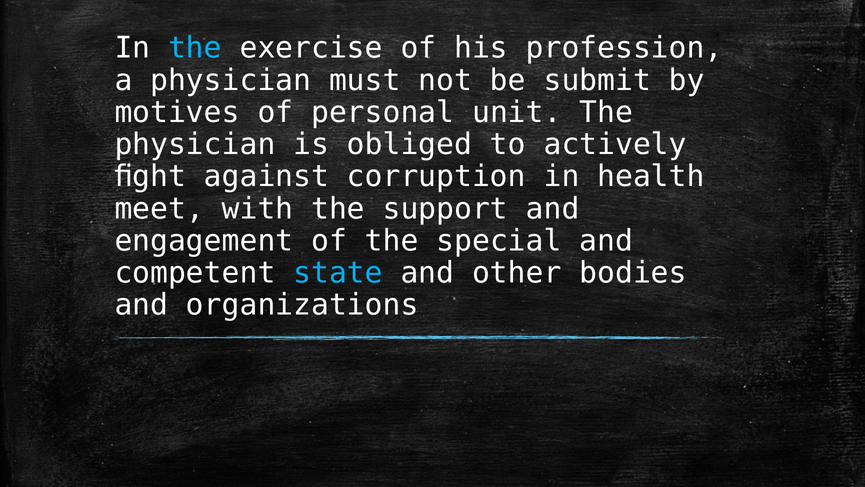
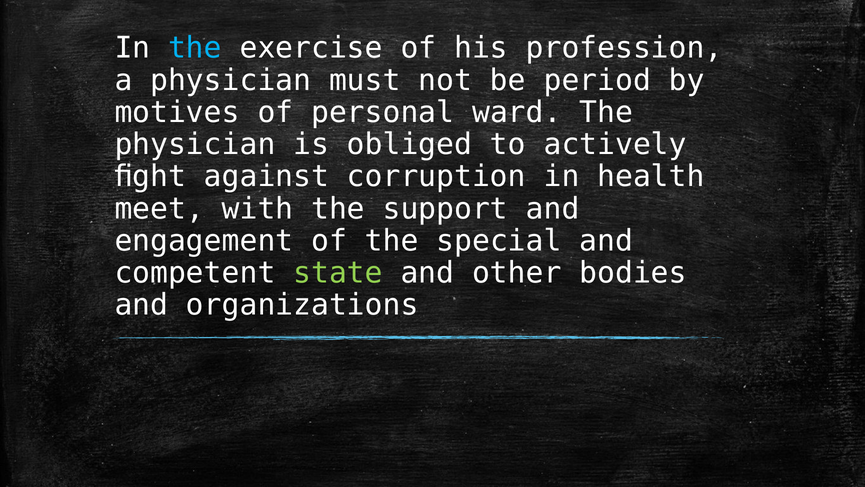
submit: submit -> period
unit: unit -> ward
state colour: light blue -> light green
